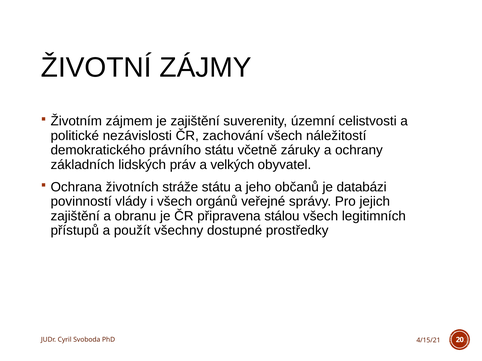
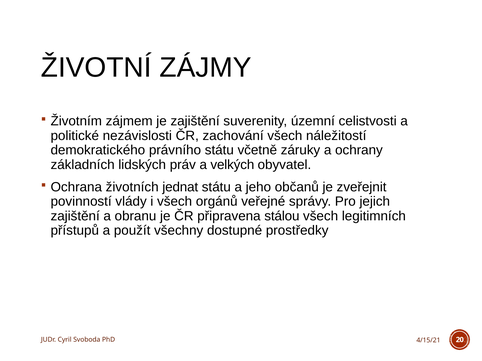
stráže: stráže -> jednat
databázi: databázi -> zveřejnit
